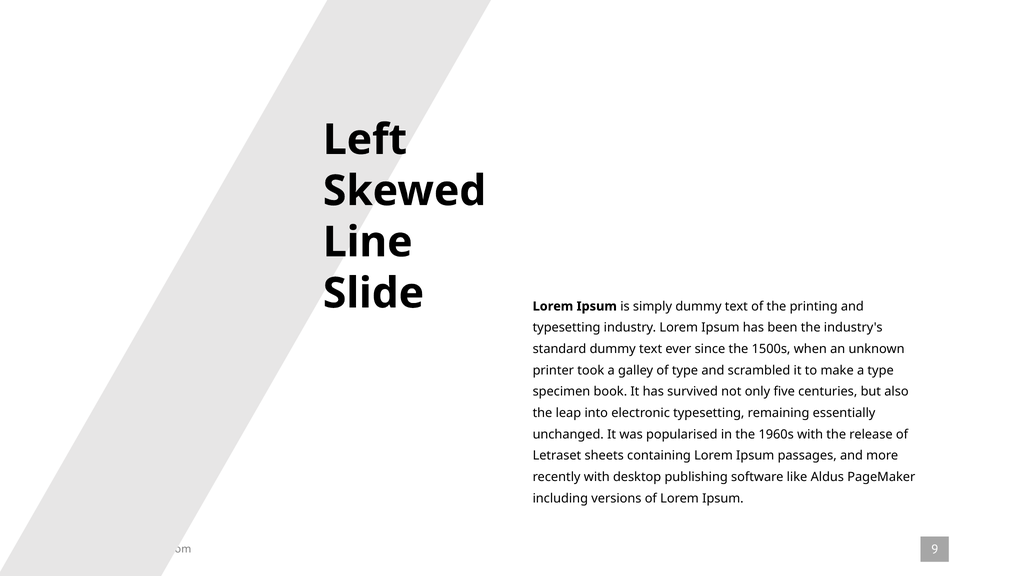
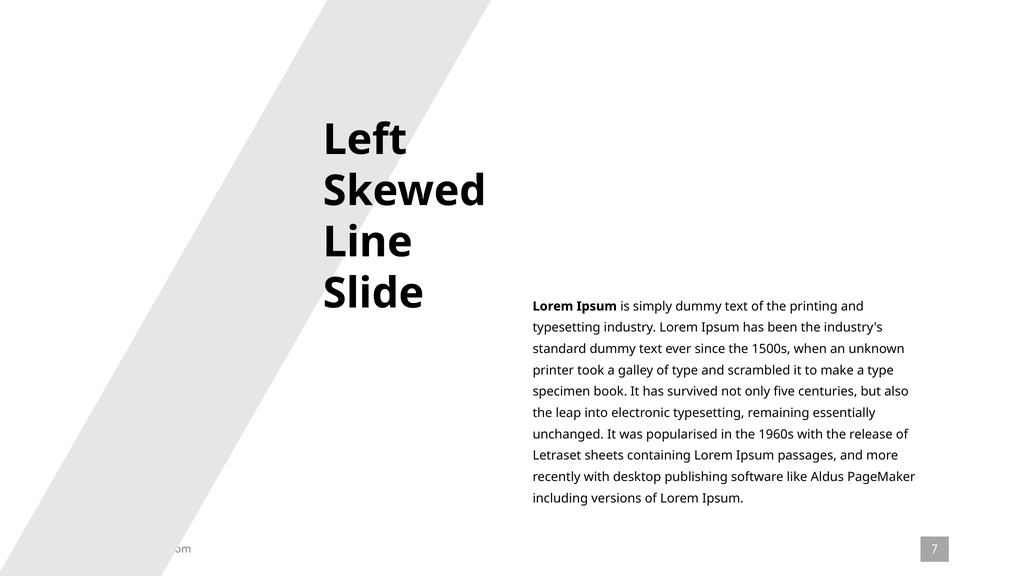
9: 9 -> 7
